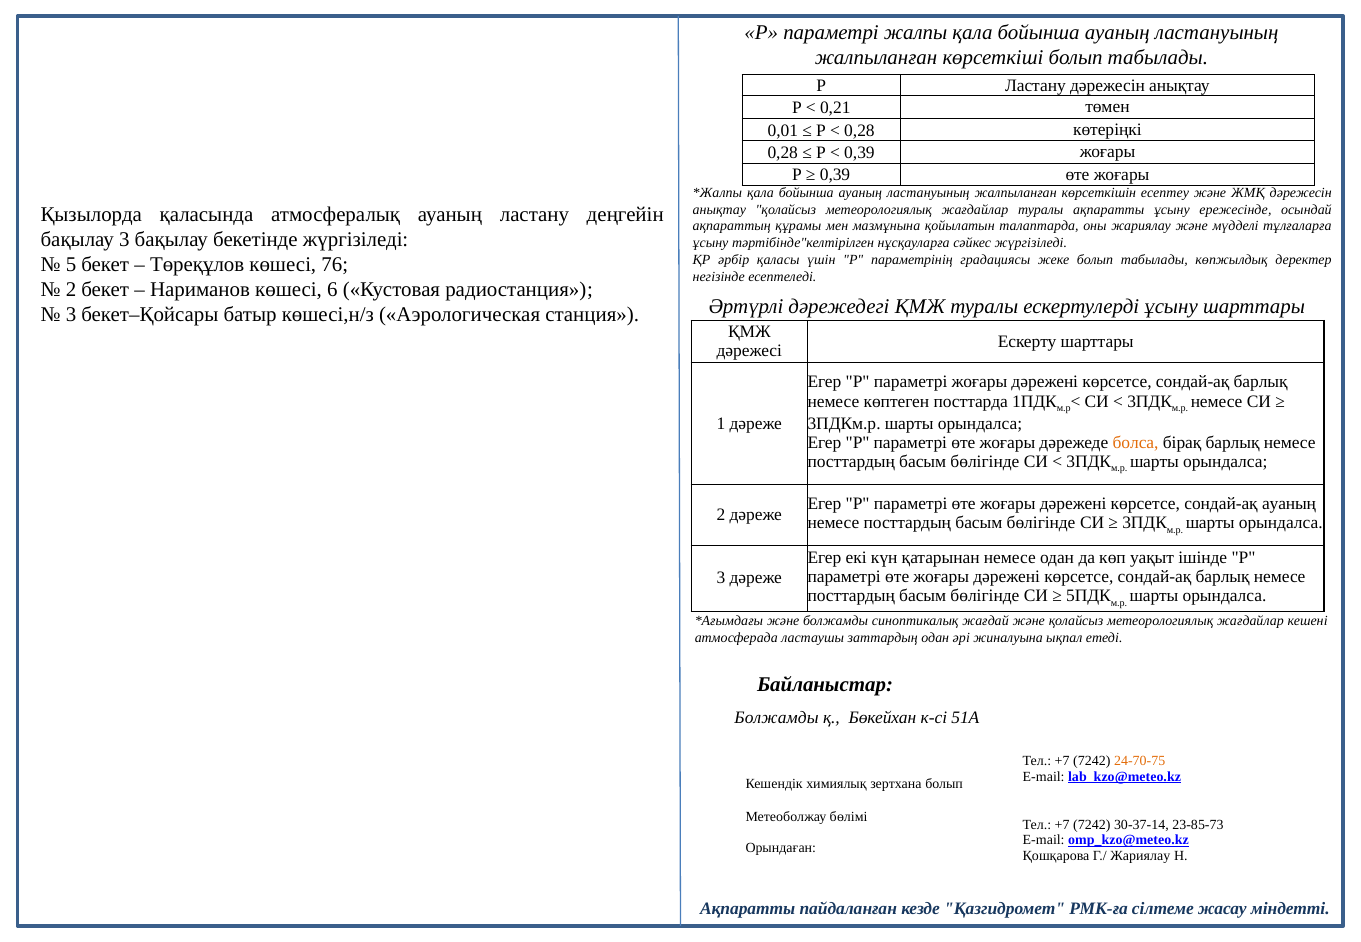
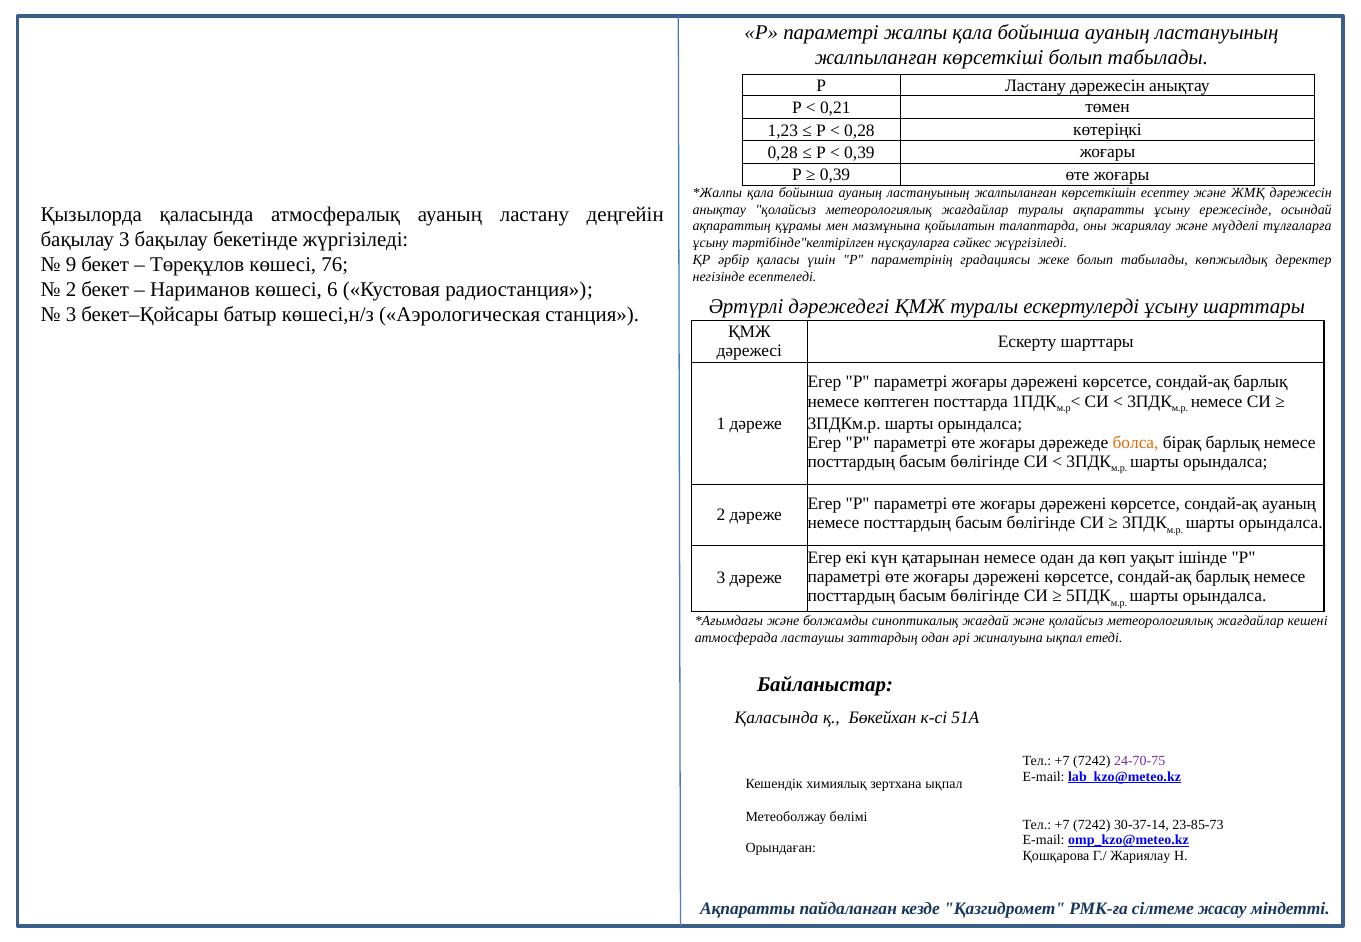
0,01: 0,01 -> 1,23
5: 5 -> 9
Болжамды at (777, 717): Болжамды -> Қаласында
24-70-75 colour: orange -> purple
зертхана болып: болып -> ықпал
